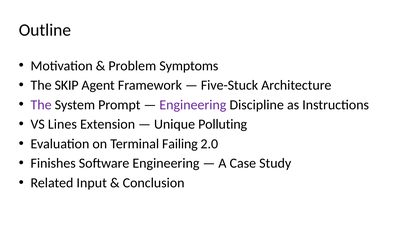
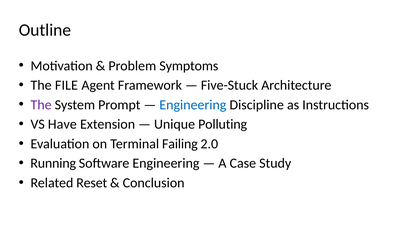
SKIP: SKIP -> FILE
Engineering at (193, 105) colour: purple -> blue
Lines: Lines -> Have
Finishes: Finishes -> Running
Input: Input -> Reset
